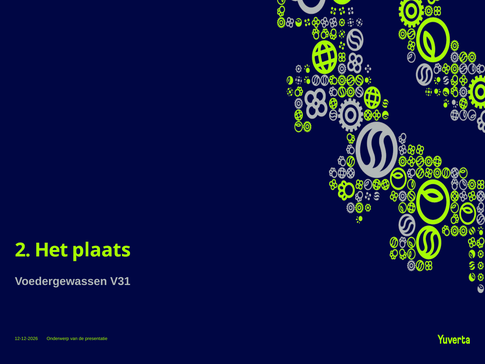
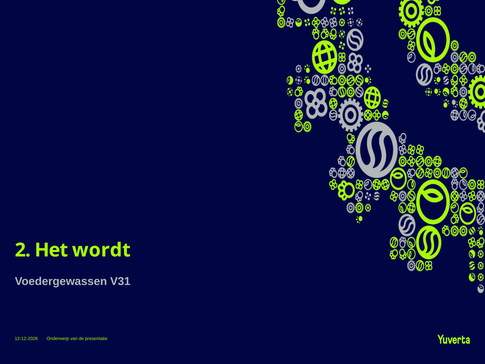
plaats: plaats -> wordt
